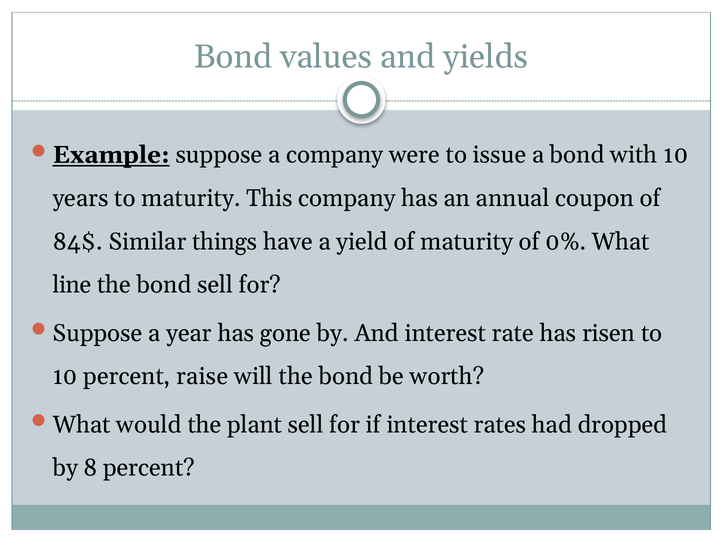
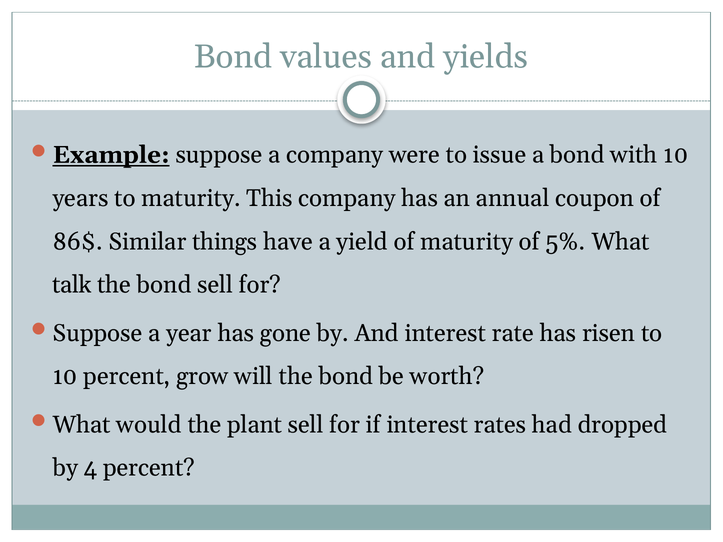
84$: 84$ -> 86$
0%: 0% -> 5%
line: line -> talk
raise: raise -> grow
8: 8 -> 4
